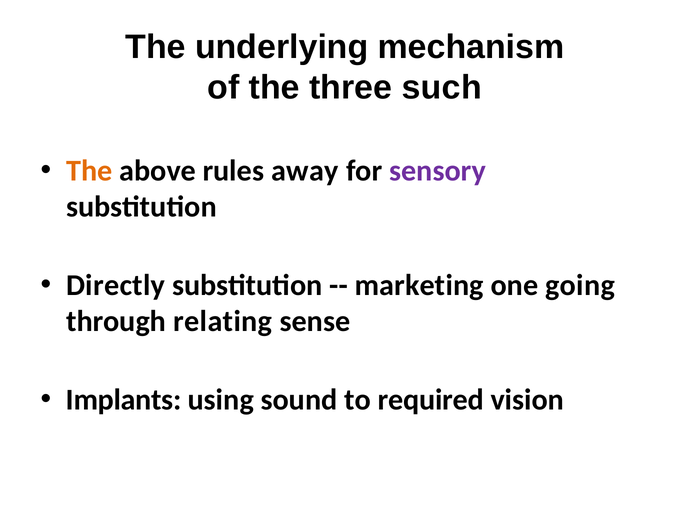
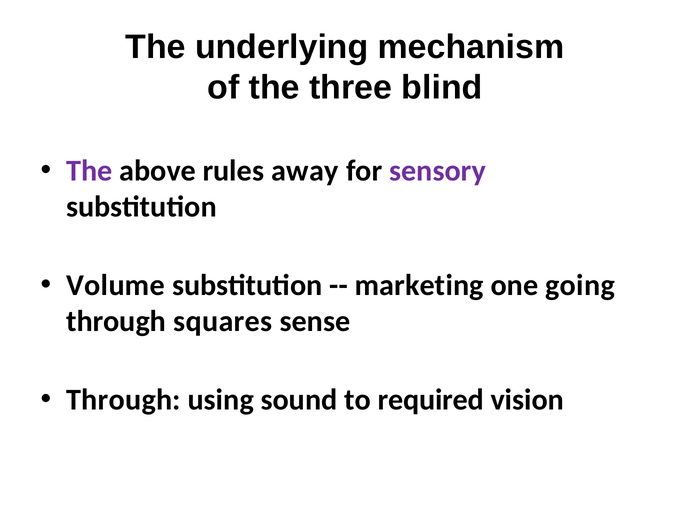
such: such -> blind
The at (89, 171) colour: orange -> purple
Directly: Directly -> Volume
relating: relating -> squares
Implants at (124, 400): Implants -> Through
